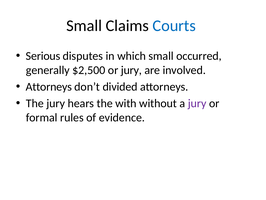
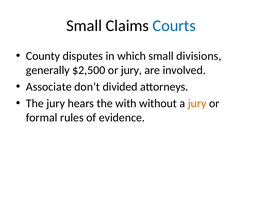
Serious: Serious -> County
occurred: occurred -> divisions
Attorneys at (49, 87): Attorneys -> Associate
jury at (197, 103) colour: purple -> orange
